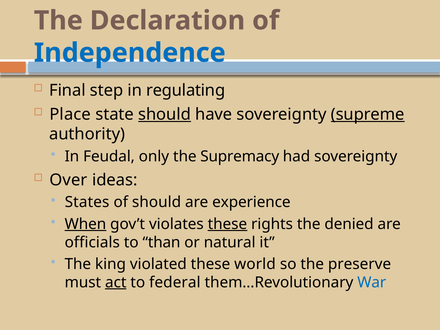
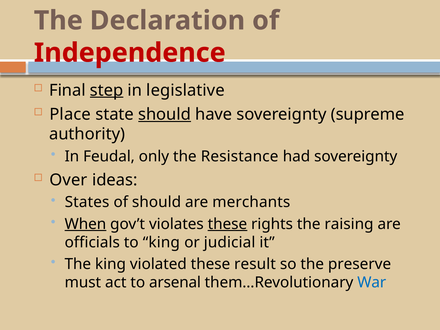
Independence colour: blue -> red
step underline: none -> present
regulating: regulating -> legislative
supreme underline: present -> none
Supremacy: Supremacy -> Resistance
experience: experience -> merchants
denied: denied -> raising
to than: than -> king
natural: natural -> judicial
world: world -> result
act underline: present -> none
federal: federal -> arsenal
